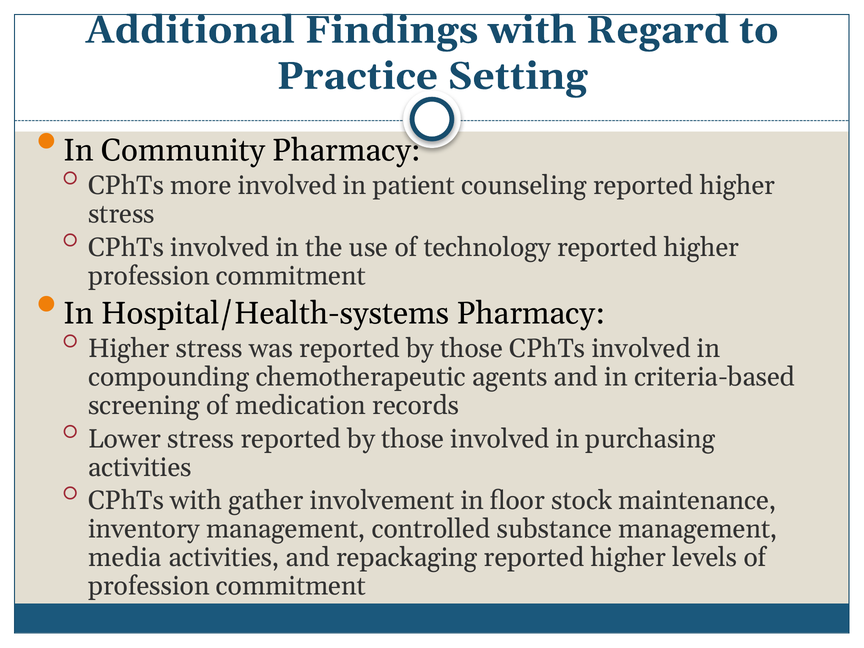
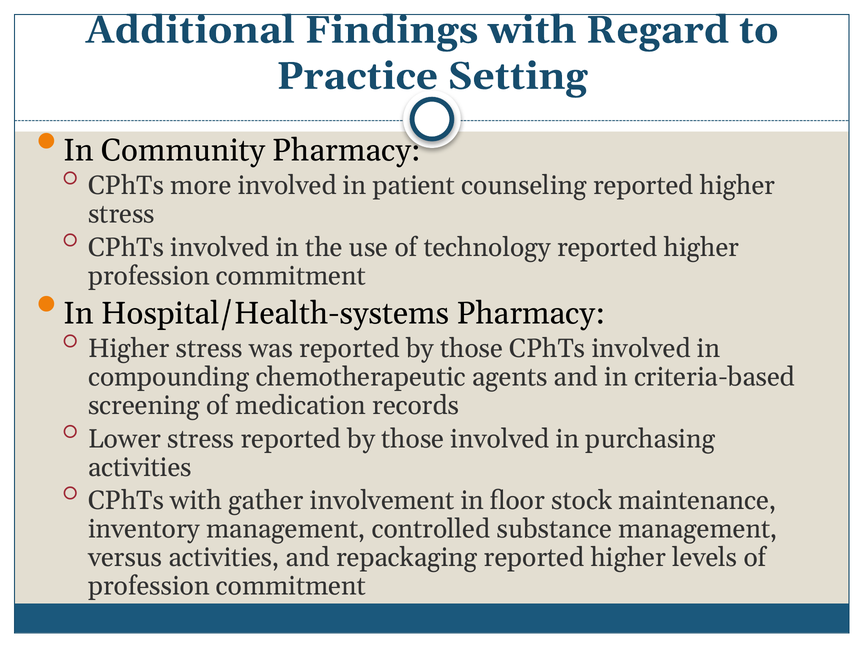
media: media -> versus
